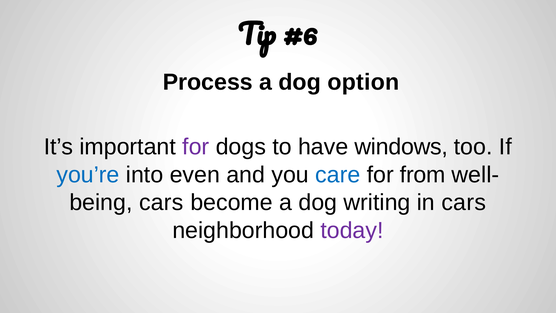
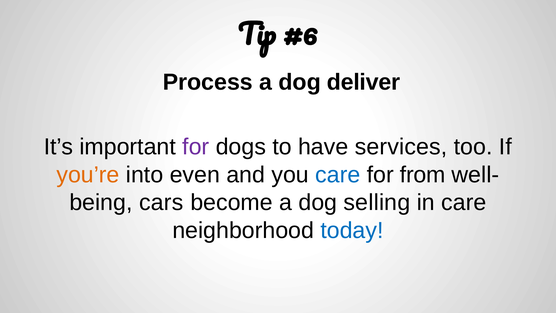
option: option -> deliver
windows: windows -> services
you’re colour: blue -> orange
writing: writing -> selling
in cars: cars -> care
today colour: purple -> blue
